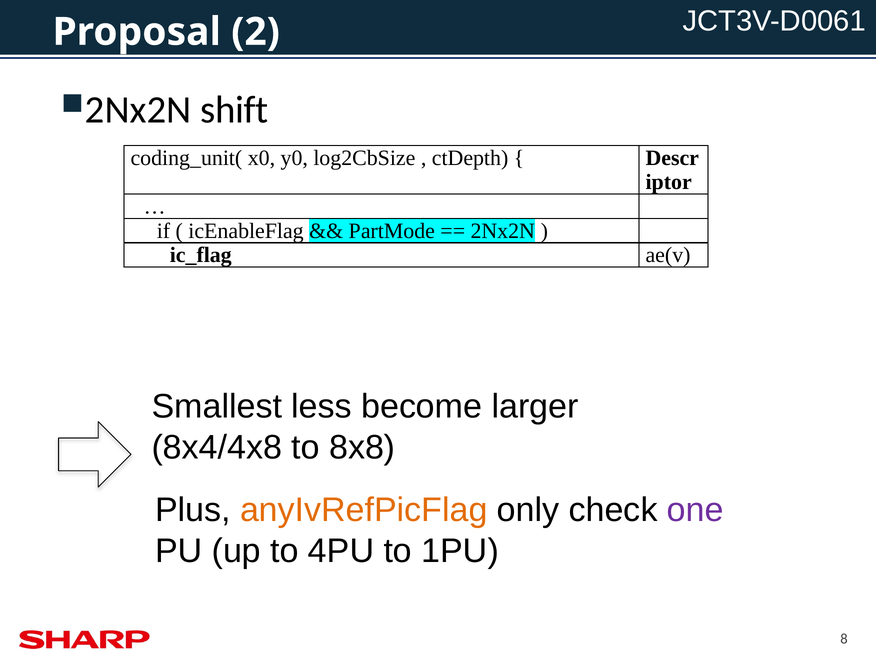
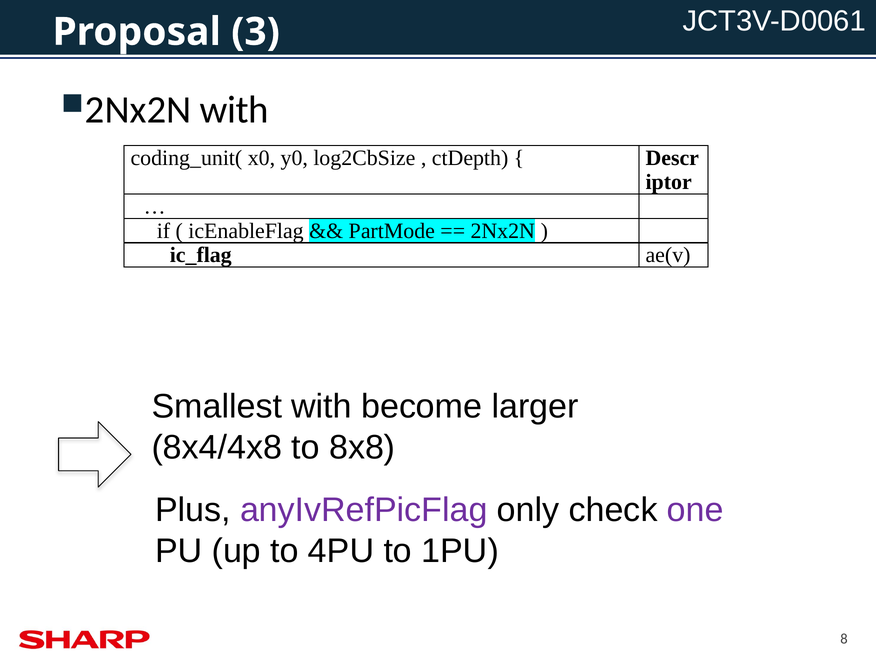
2: 2 -> 3
shift at (234, 110): shift -> with
Smallest less: less -> with
anyIvRefPicFlag colour: orange -> purple
